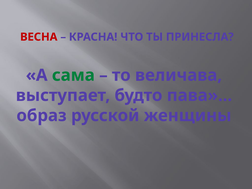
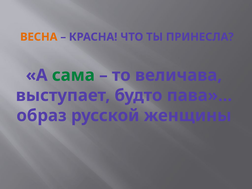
ВЕСНА colour: red -> orange
